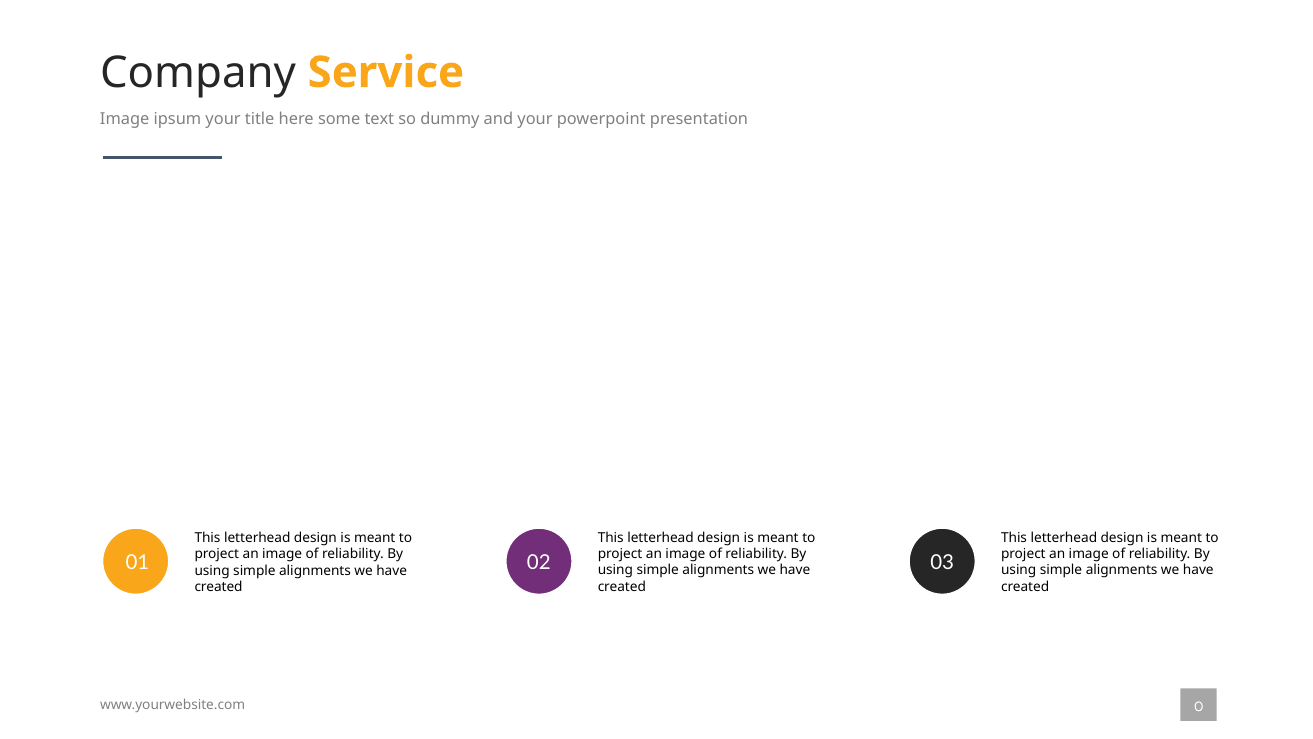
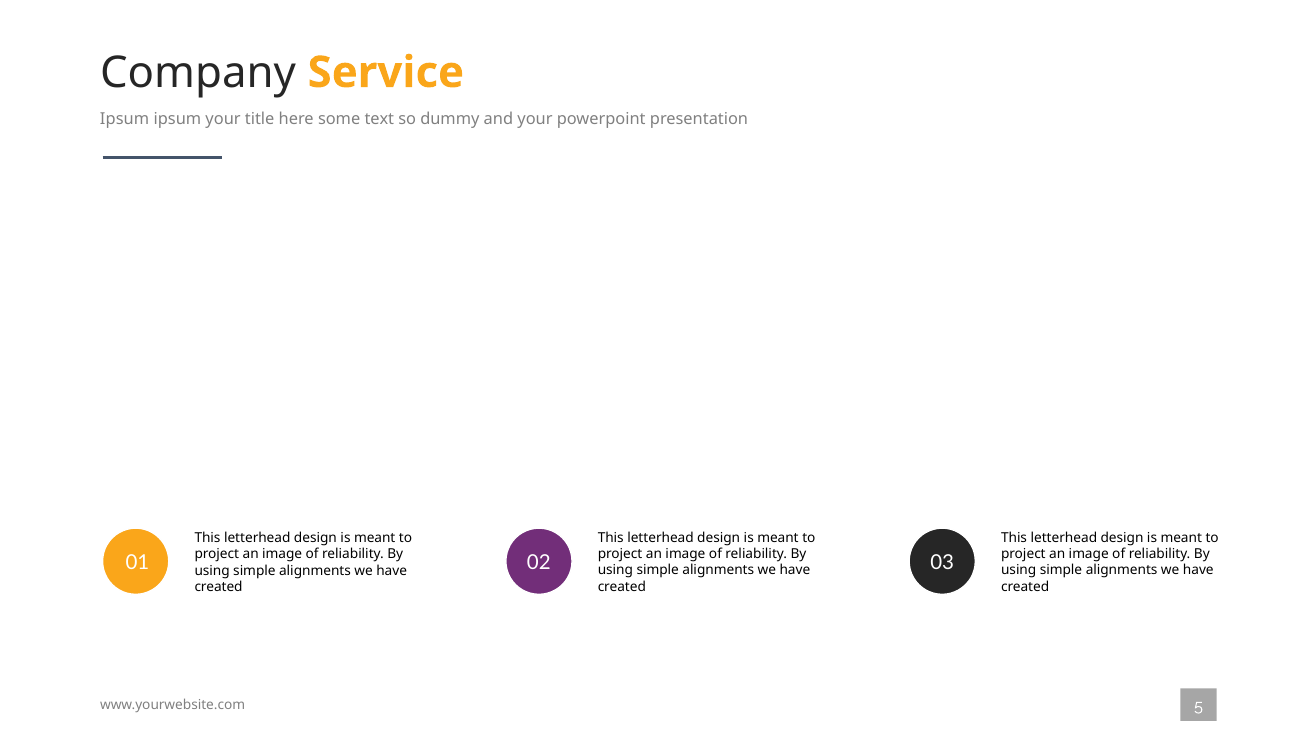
Image at (125, 119): Image -> Ipsum
0: 0 -> 5
